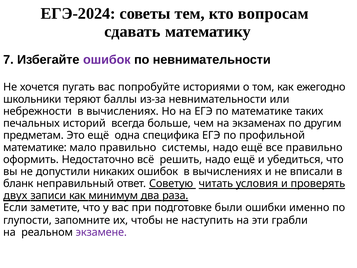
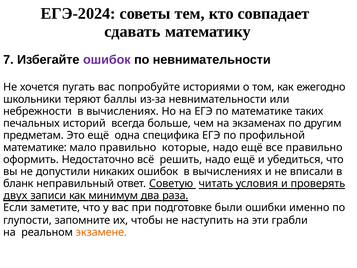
вопросам: вопросам -> совпадает
системы: системы -> которые
экзамене colour: purple -> orange
